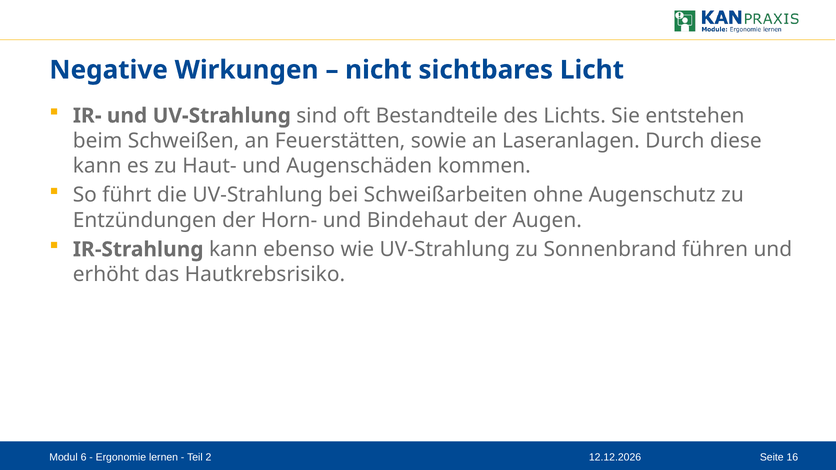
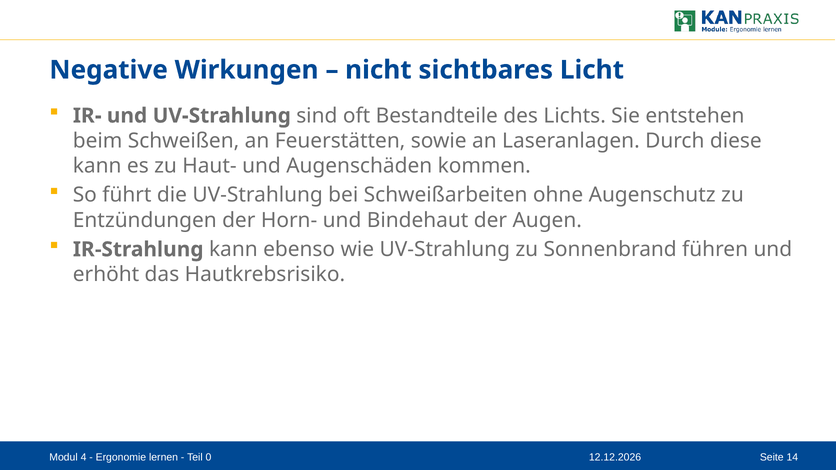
6: 6 -> 4
2: 2 -> 0
16: 16 -> 14
